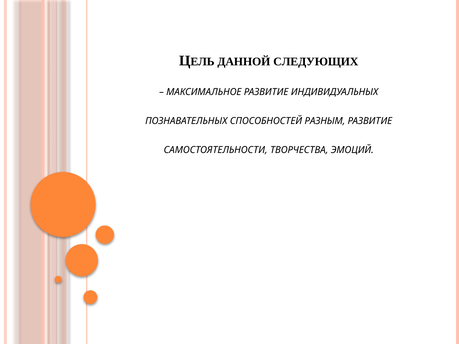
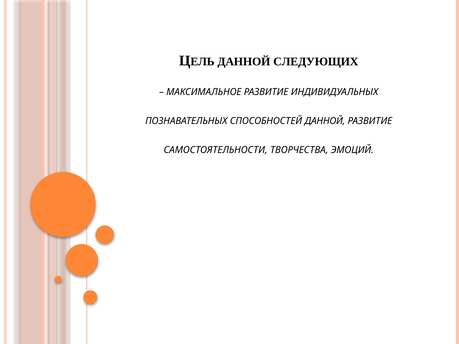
СПОСОБНОСТЕЙ РАЗНЫМ: РАЗНЫМ -> ДАННОЙ
